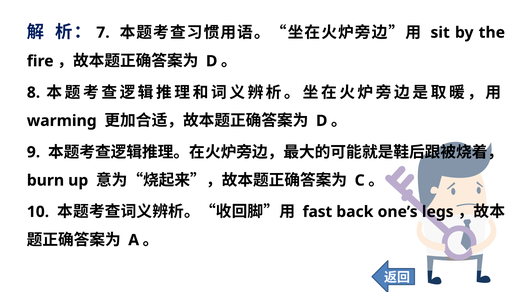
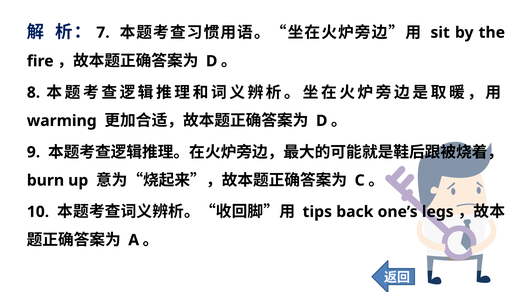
fast: fast -> tips
